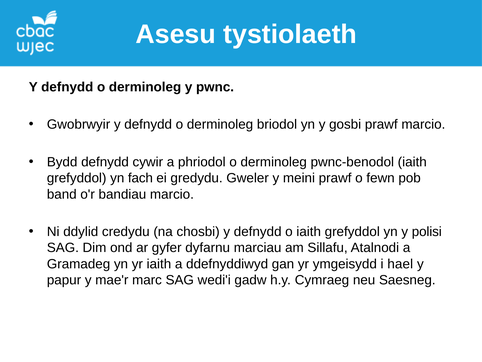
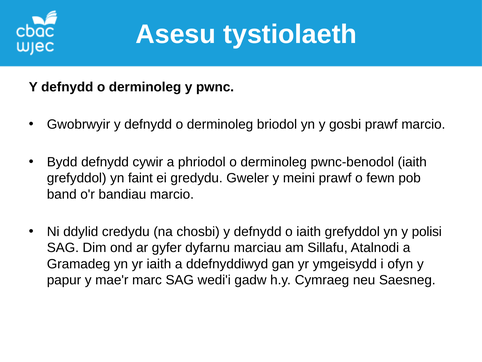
fach: fach -> faint
hael: hael -> ofyn
